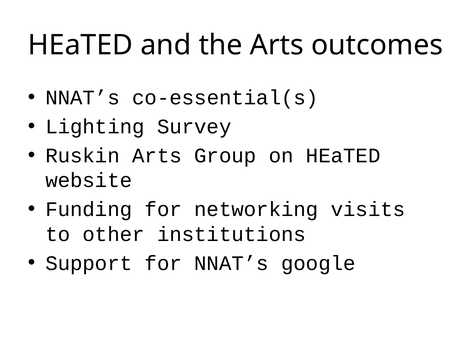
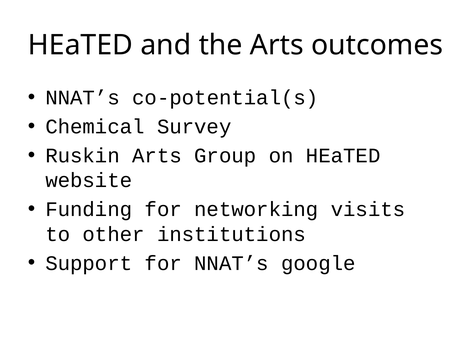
co-essential(s: co-essential(s -> co-potential(s
Lighting: Lighting -> Chemical
